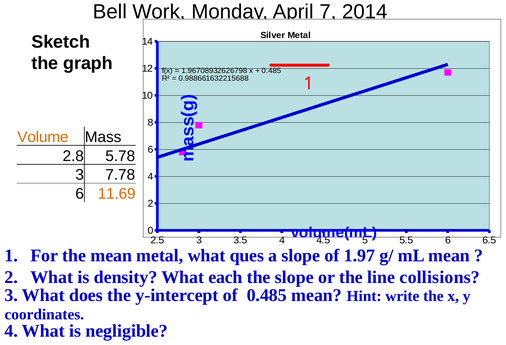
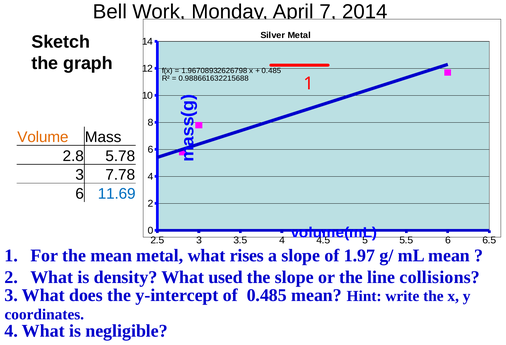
11.69 colour: orange -> blue
ques: ques -> rises
each: each -> used
